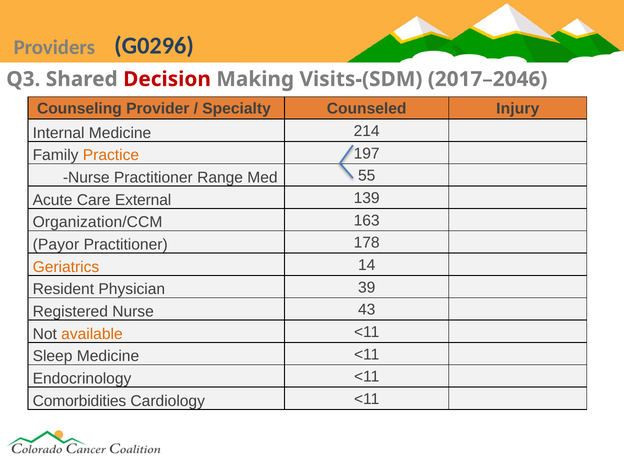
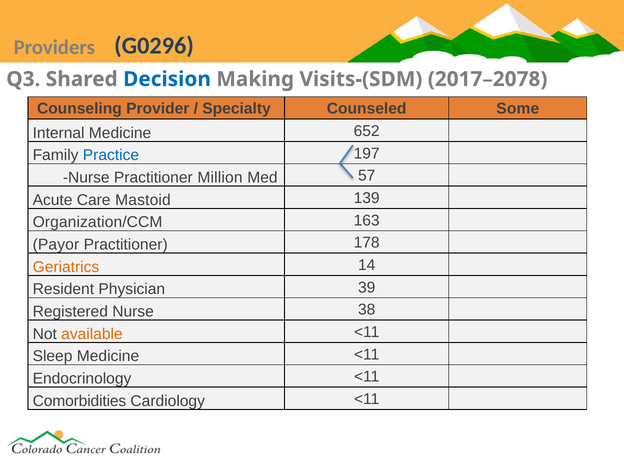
Decision colour: red -> blue
2017–2046: 2017–2046 -> 2017–2078
Injury: Injury -> Some
214: 214 -> 652
Practice colour: orange -> blue
Range: Range -> Million
55: 55 -> 57
External: External -> Mastoid
43: 43 -> 38
